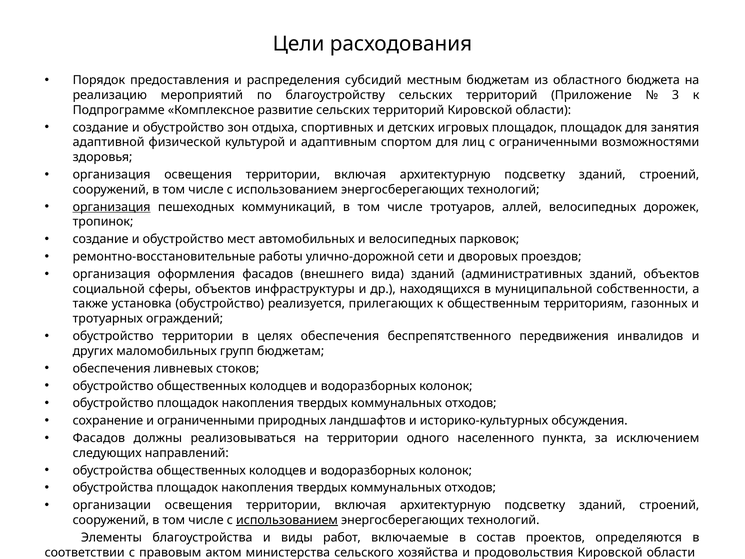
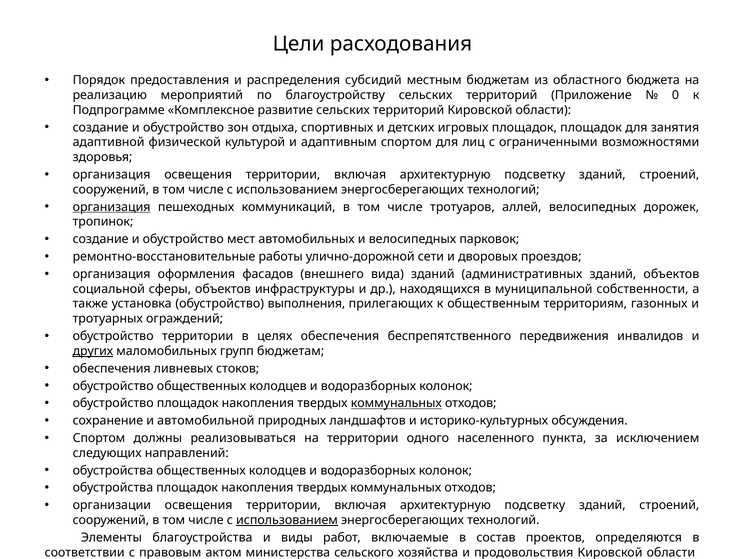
3: 3 -> 0
реализуется: реализуется -> выполнения
других underline: none -> present
коммунальных at (396, 403) underline: none -> present
и ограниченными: ограниченными -> автомобильной
Фасадов at (99, 438): Фасадов -> Спортом
